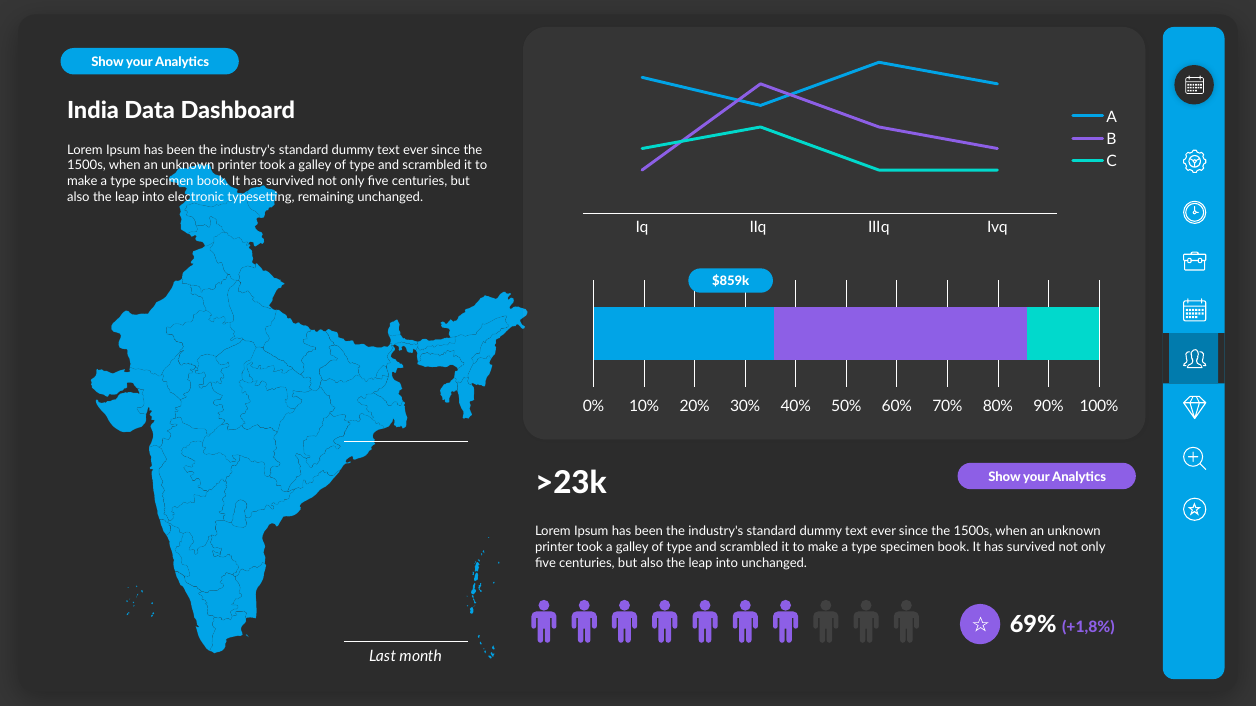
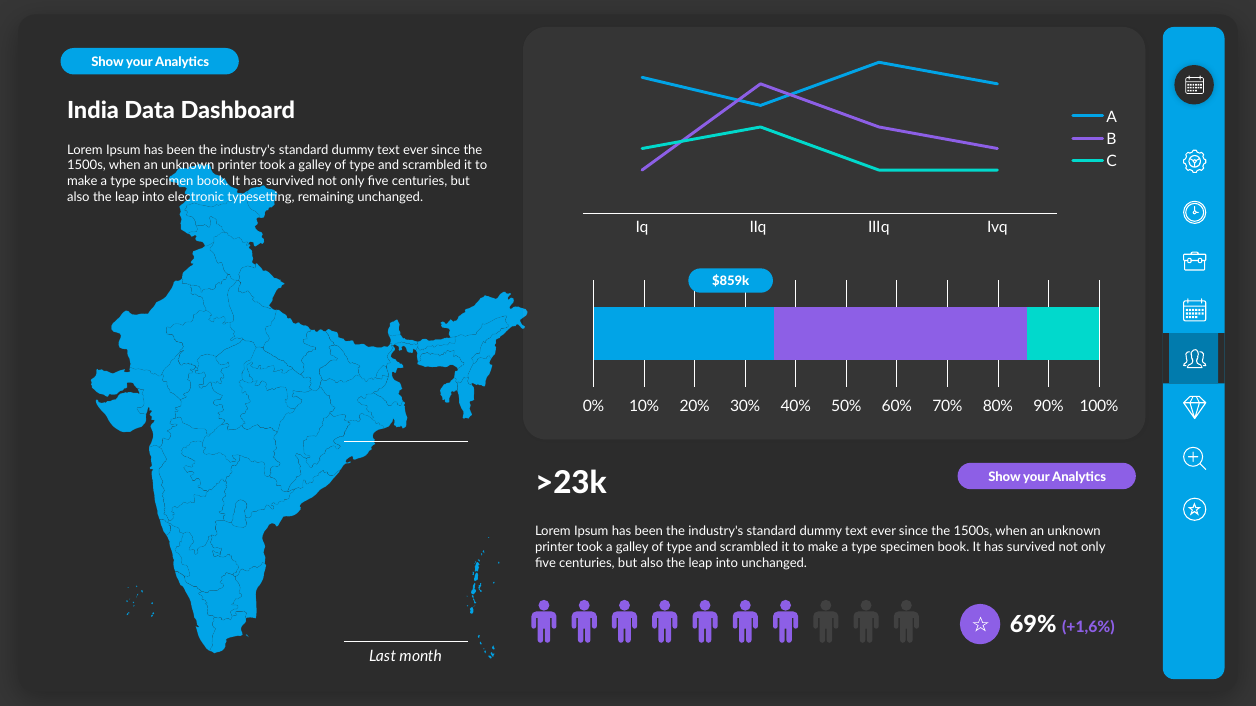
+1,8%: +1,8% -> +1,6%
